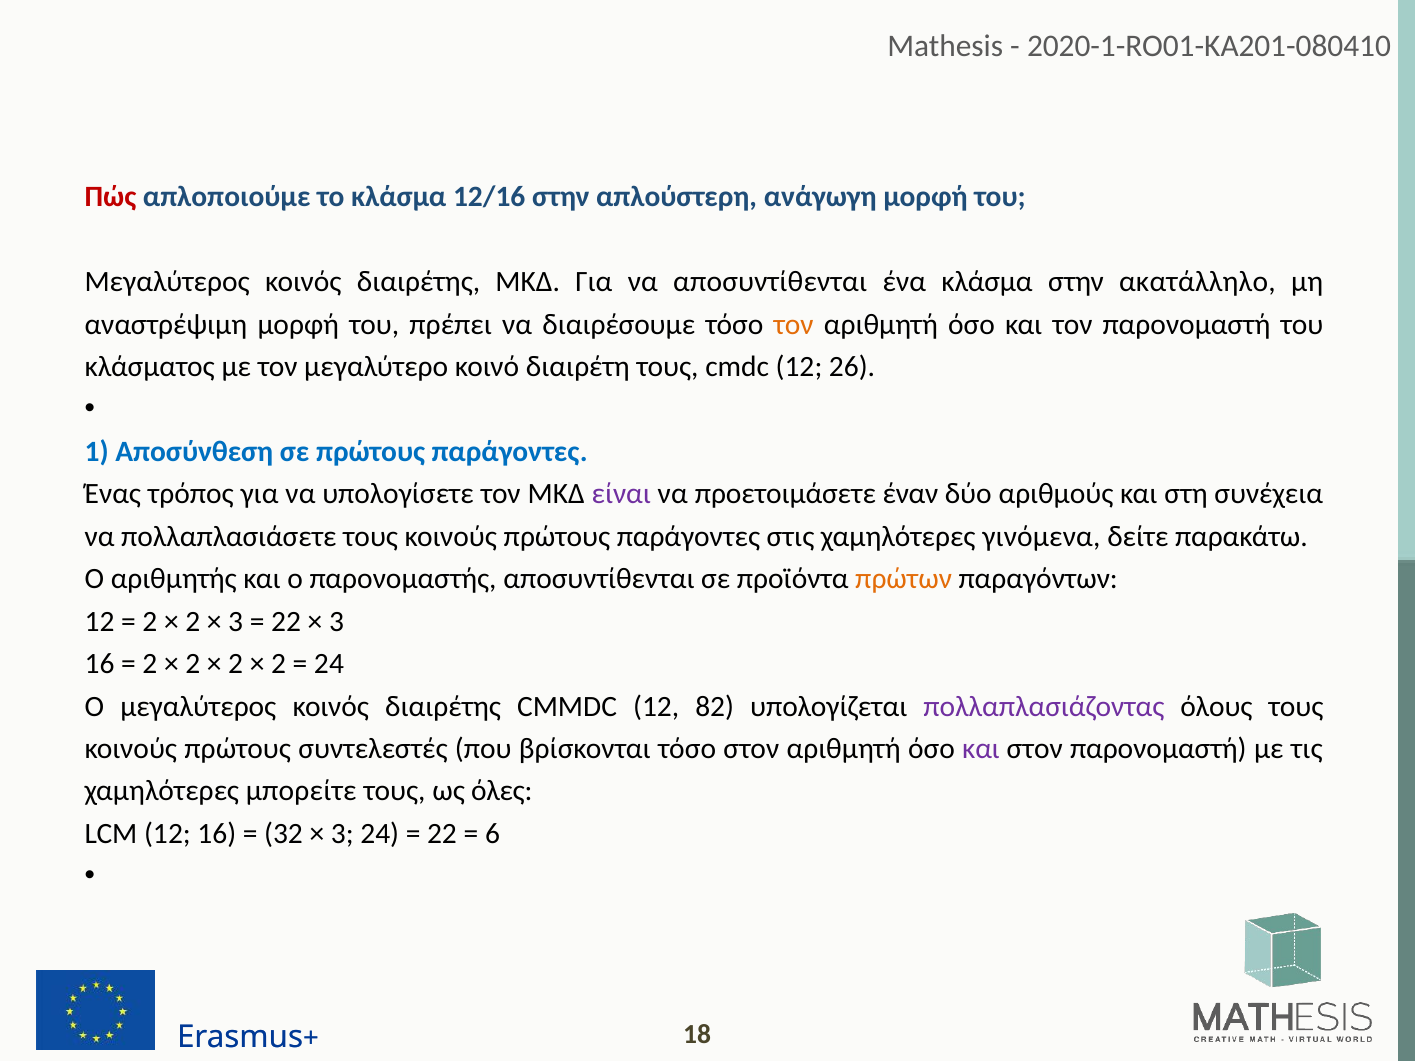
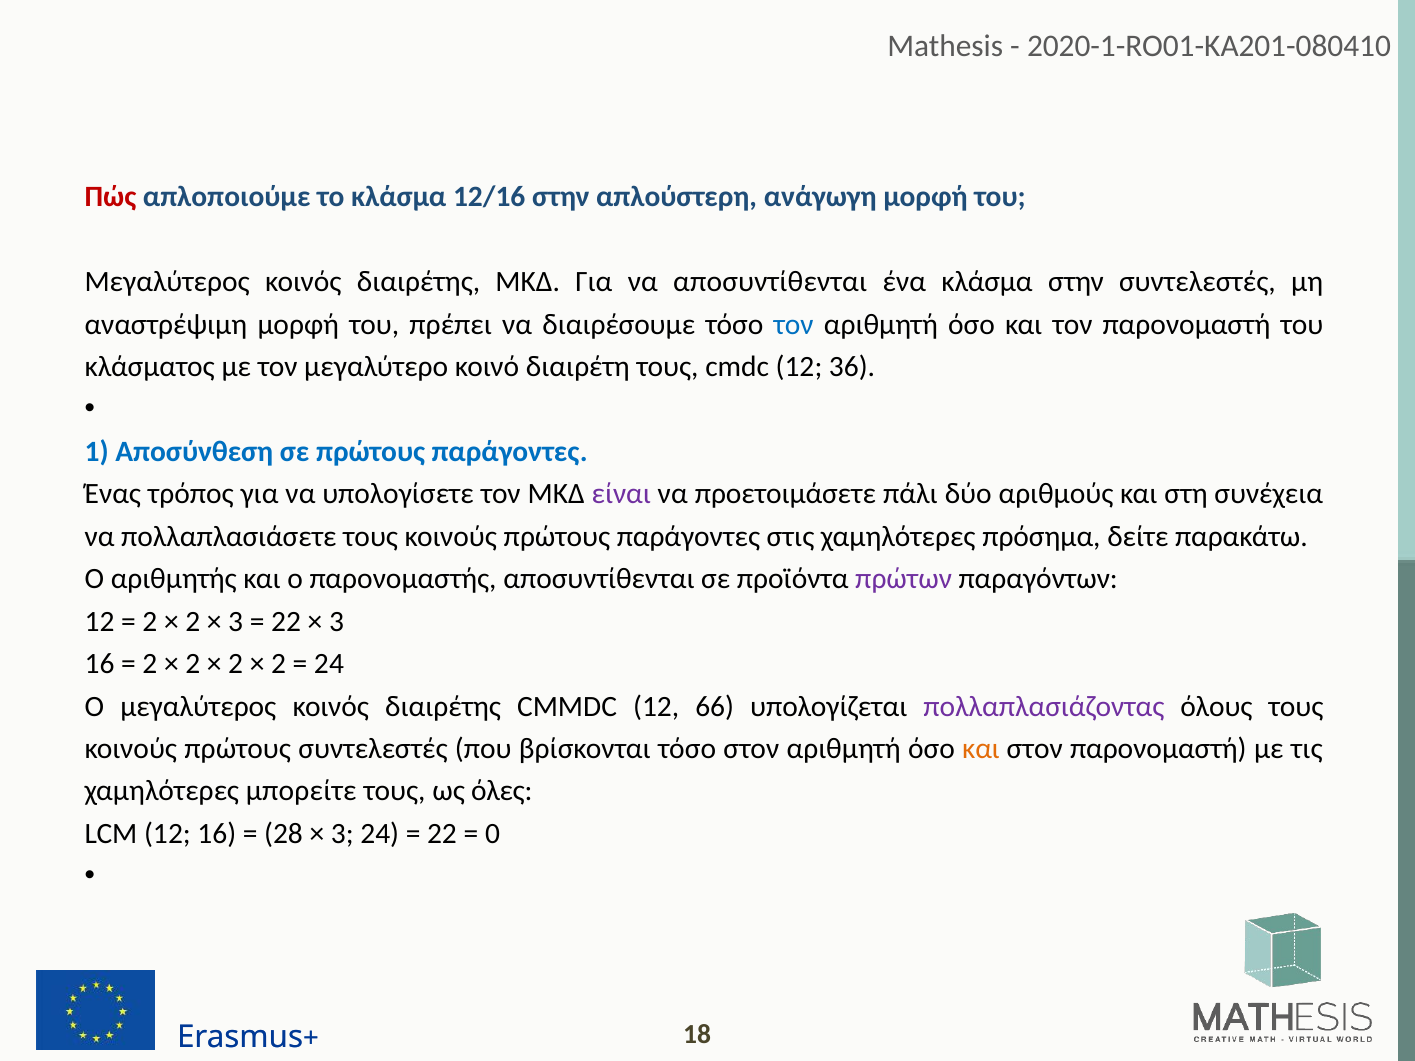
στην ακατάλληλο: ακατάλληλο -> συντελεστές
τον at (794, 324) colour: orange -> blue
26: 26 -> 36
έναν: έναν -> πάλι
γινόμενα: γινόμενα -> πρόσημα
πρώτων colour: orange -> purple
82: 82 -> 66
και at (981, 749) colour: purple -> orange
32: 32 -> 28
6: 6 -> 0
